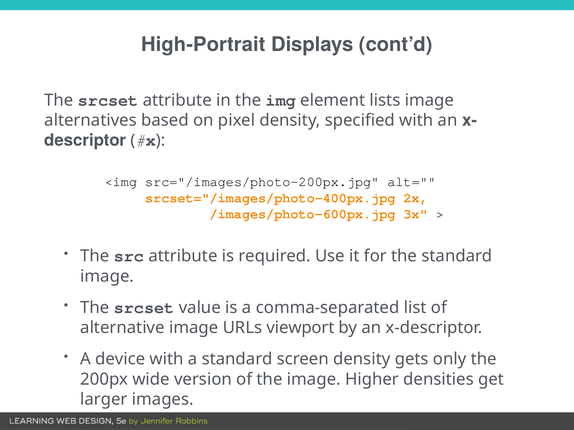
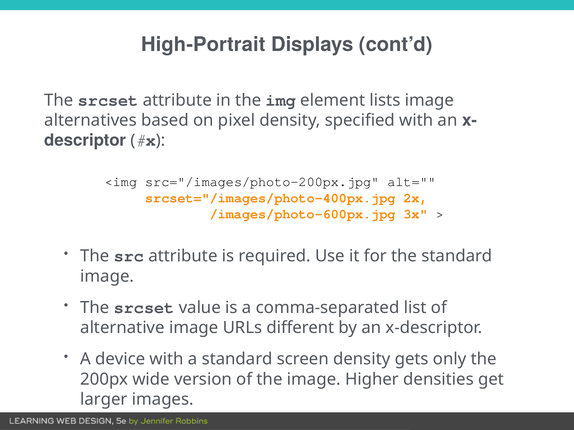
viewport: viewport -> different
